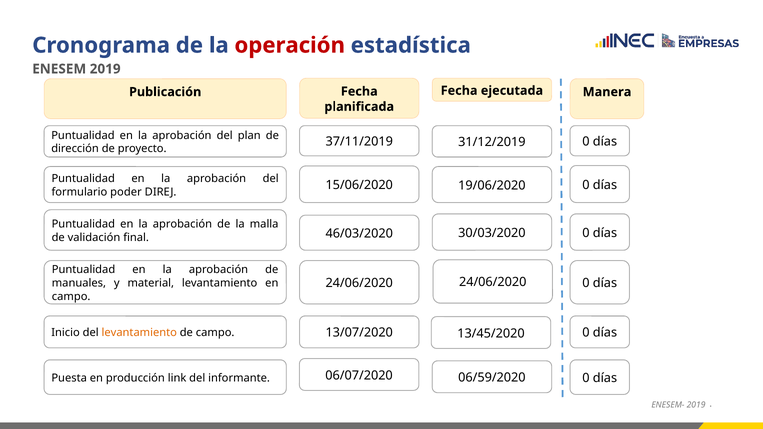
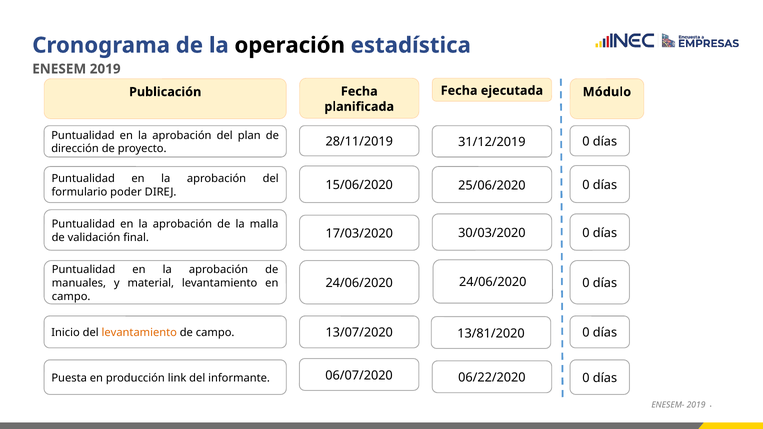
operación colour: red -> black
Manera: Manera -> Módulo
37/11/2019: 37/11/2019 -> 28/11/2019
19/06/2020: 19/06/2020 -> 25/06/2020
46/03/2020: 46/03/2020 -> 17/03/2020
13/45/2020: 13/45/2020 -> 13/81/2020
06/59/2020: 06/59/2020 -> 06/22/2020
